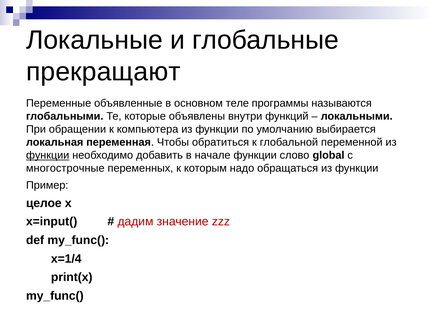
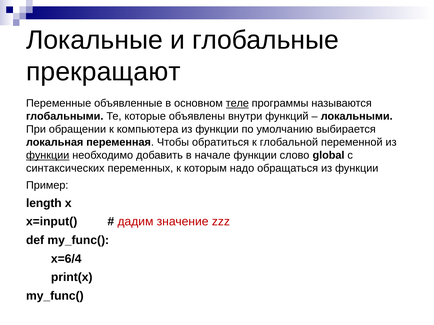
теле underline: none -> present
многострочные: многострочные -> синтаксических
целое: целое -> length
x=1/4: x=1/4 -> x=6/4
